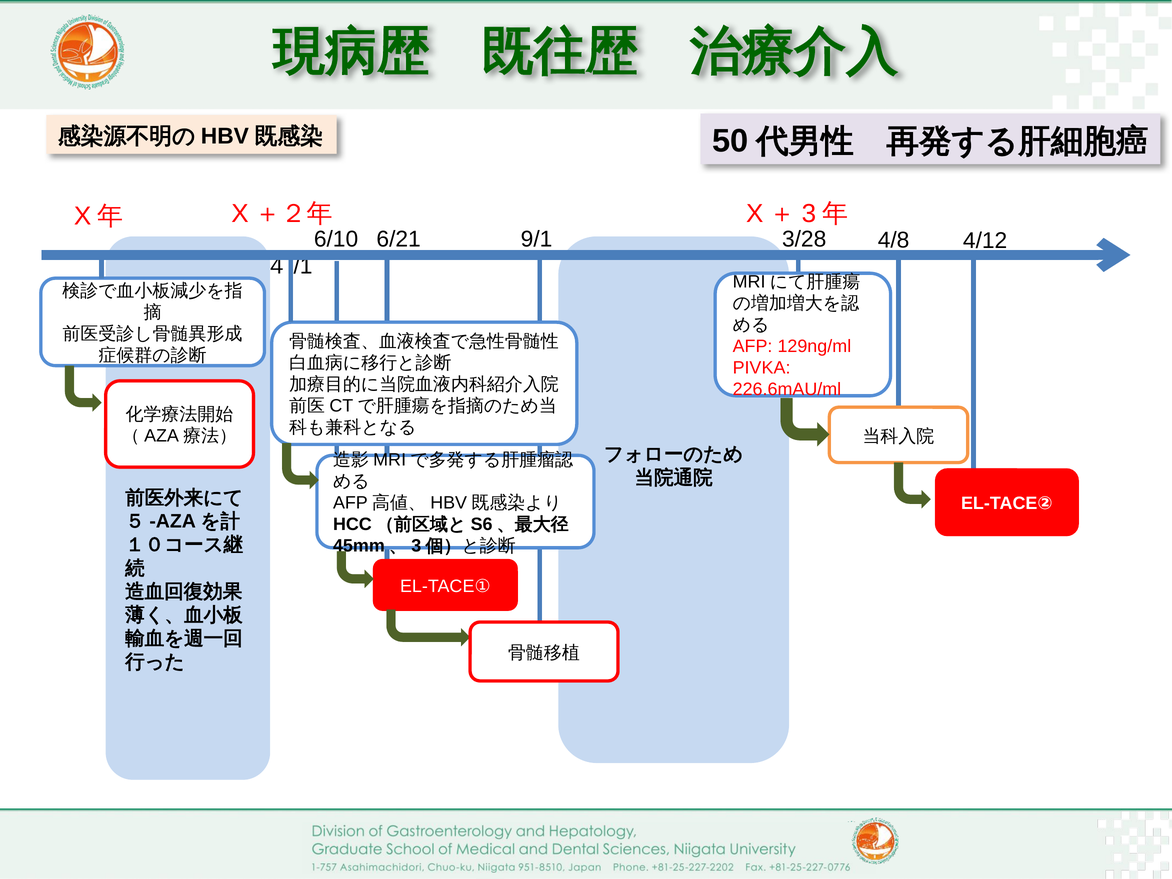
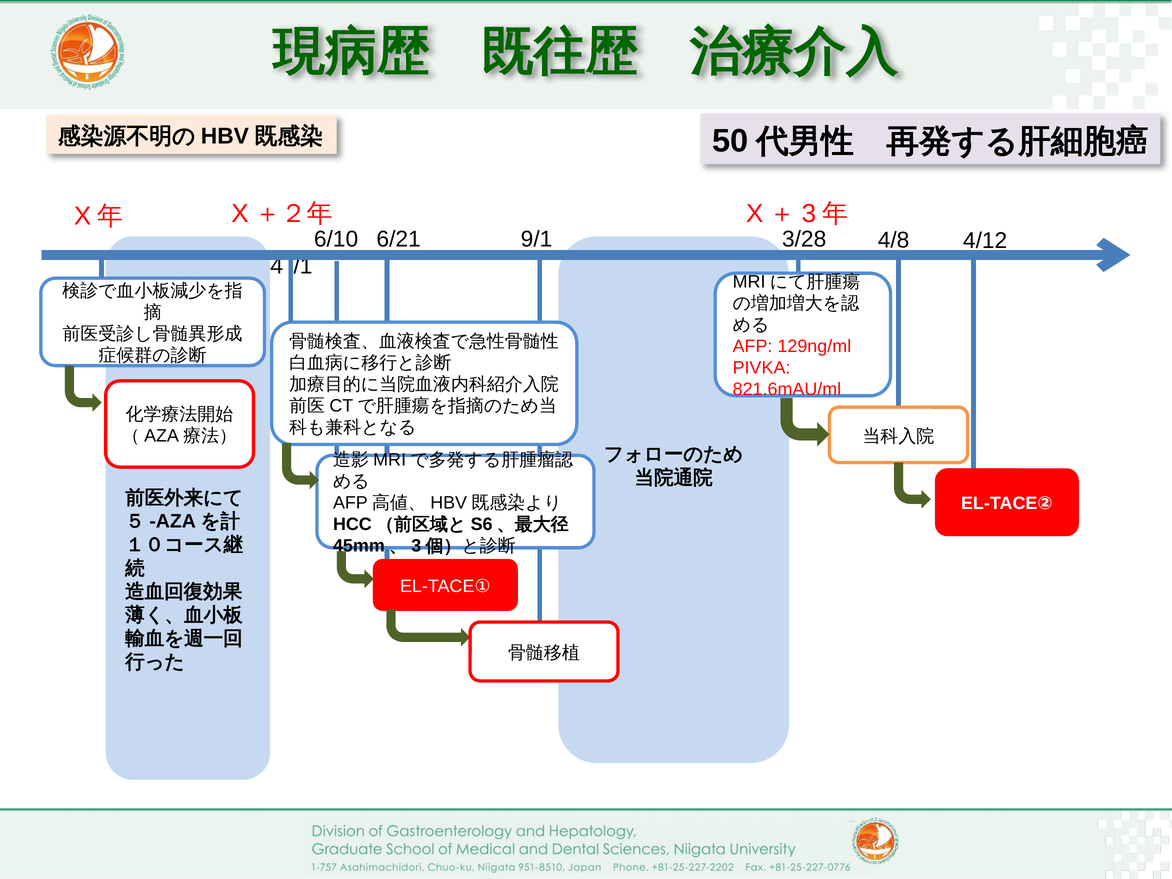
226.6mAU/ml: 226.6mAU/ml -> 821.6mAU/ml
